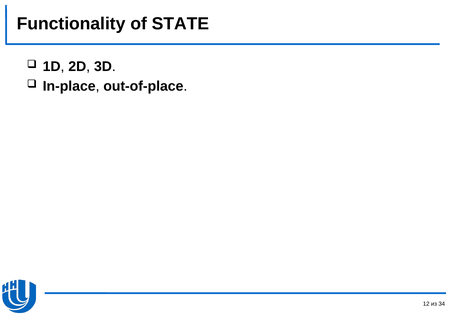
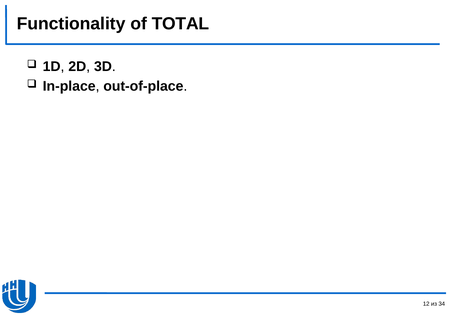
STATE: STATE -> TOTAL
